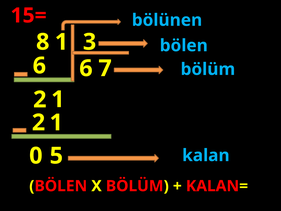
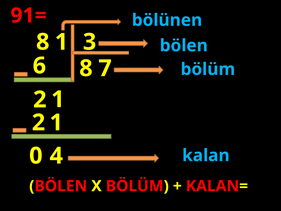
15=: 15= -> 91=
6 at (86, 68): 6 -> 8
5: 5 -> 4
